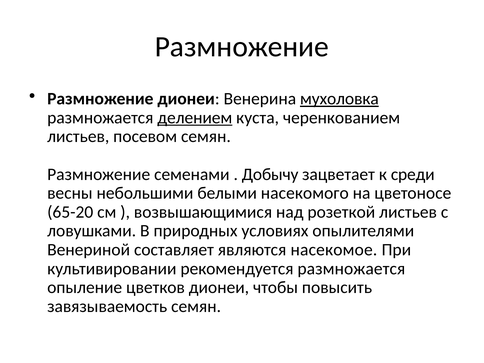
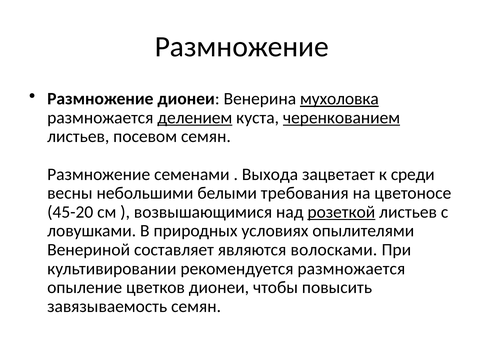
черенкованием underline: none -> present
Добычу: Добычу -> Выхода
насекомого: насекомого -> требования
65-20: 65-20 -> 45-20
розеткой underline: none -> present
насекомое: насекомое -> волосками
